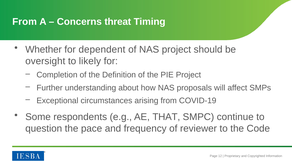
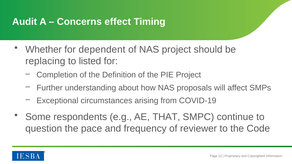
From at (25, 22): From -> Audit
threat: threat -> effect
oversight: oversight -> replacing
likely: likely -> listed
